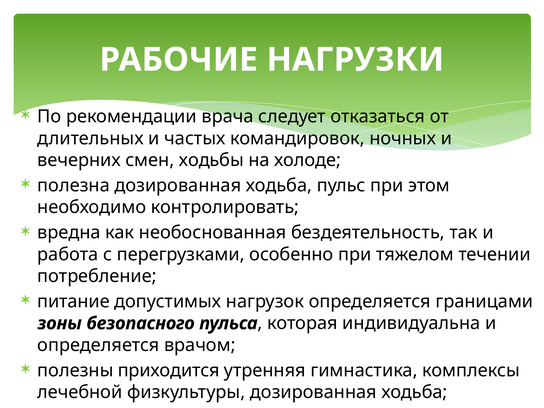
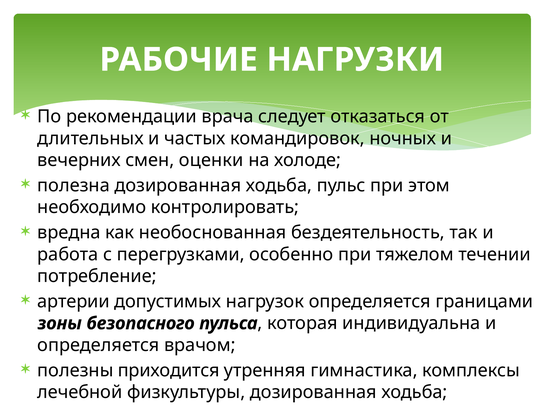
ходьбы: ходьбы -> оценки
питание: питание -> артерии
